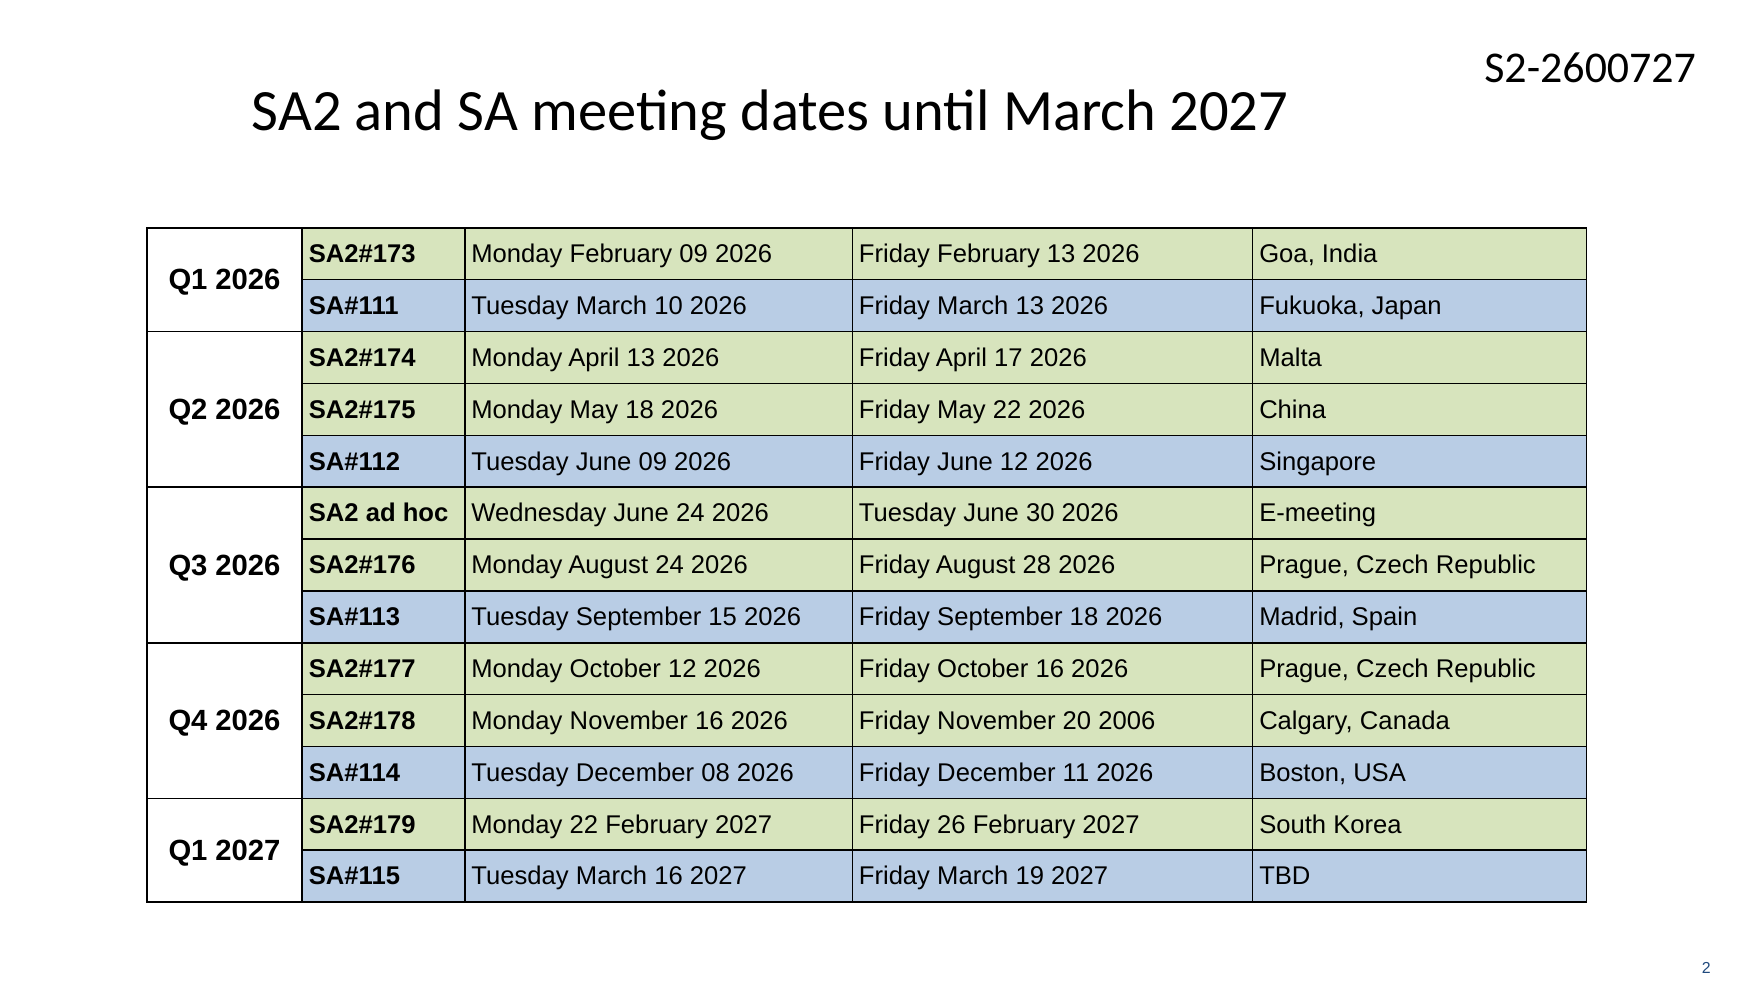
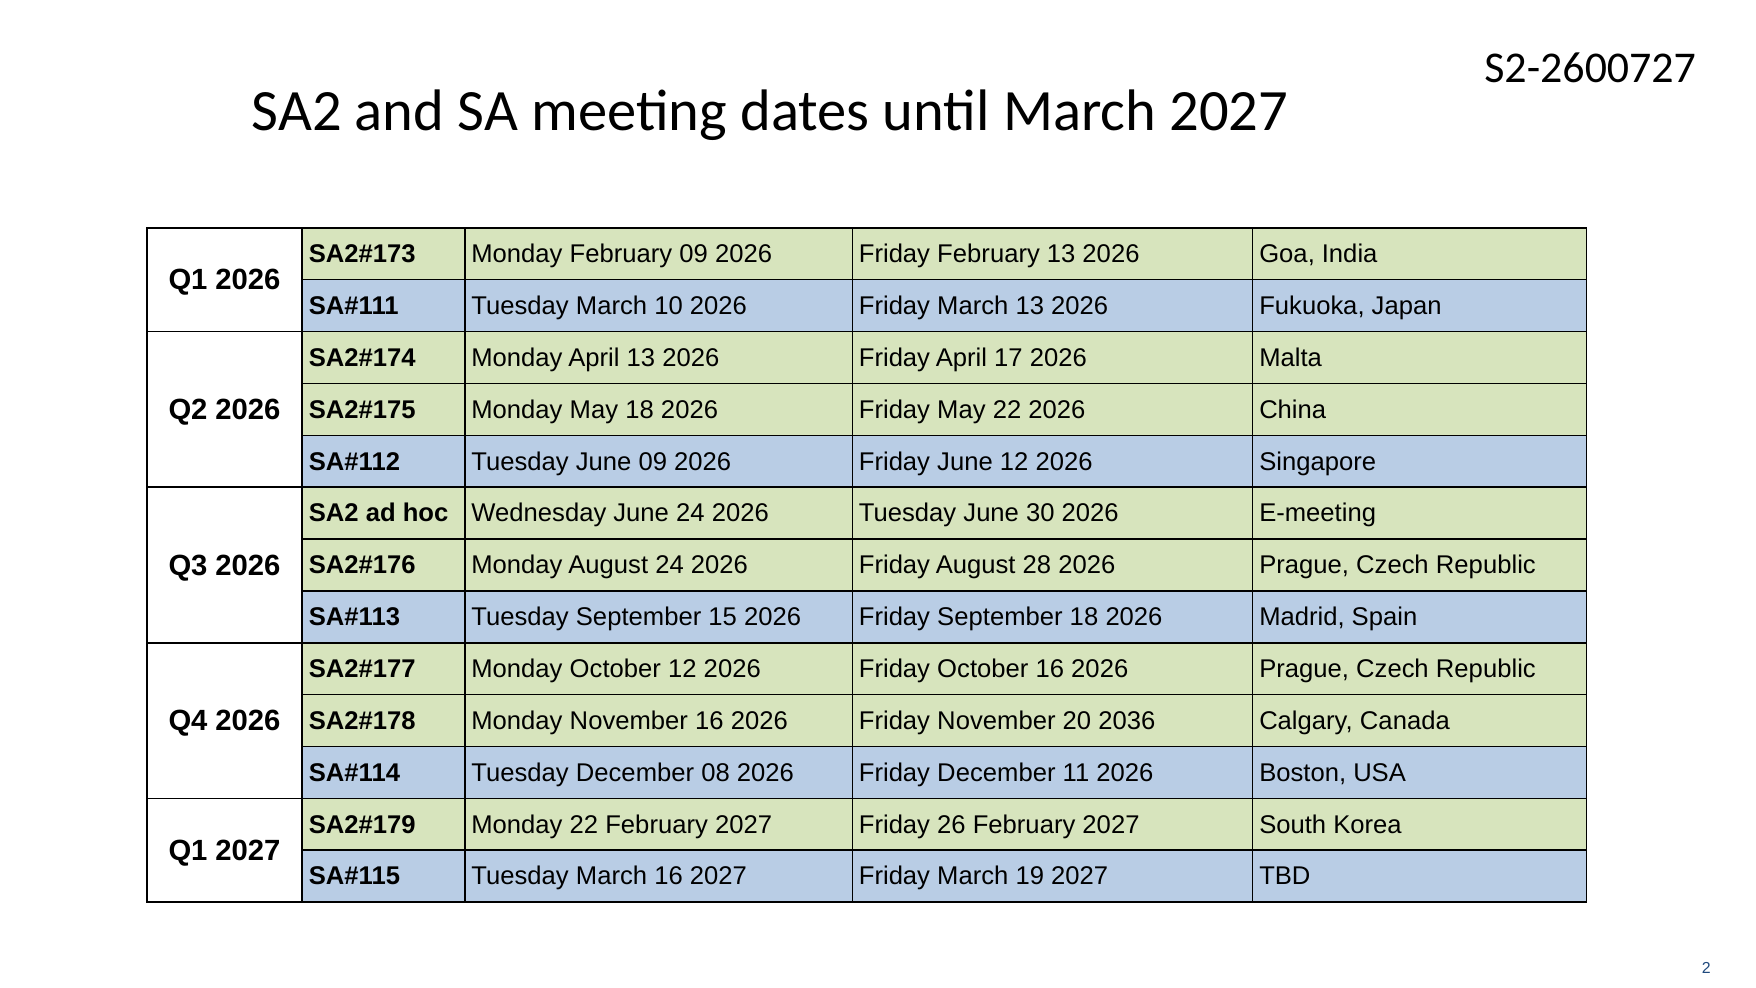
2006: 2006 -> 2036
